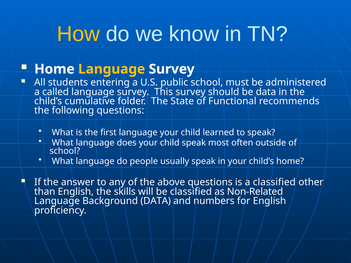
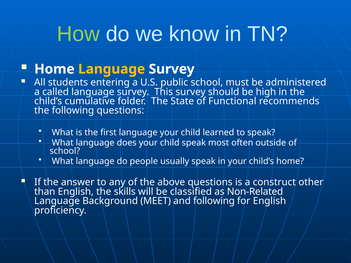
How colour: yellow -> light green
be data: data -> high
a classified: classified -> construct
Background DATA: DATA -> MEET
and numbers: numbers -> following
